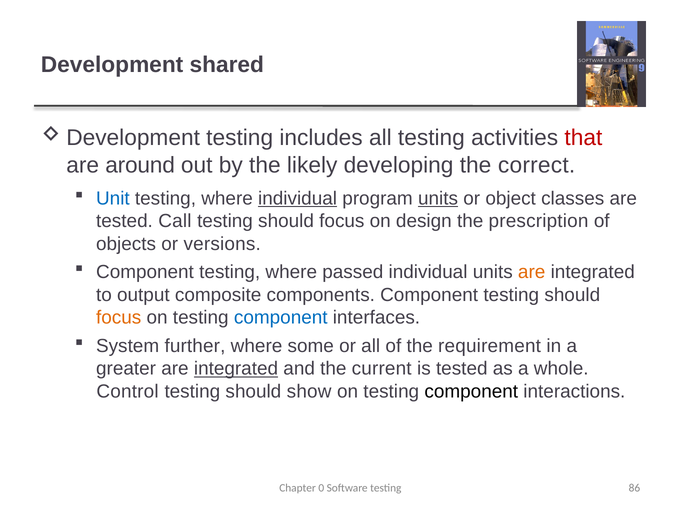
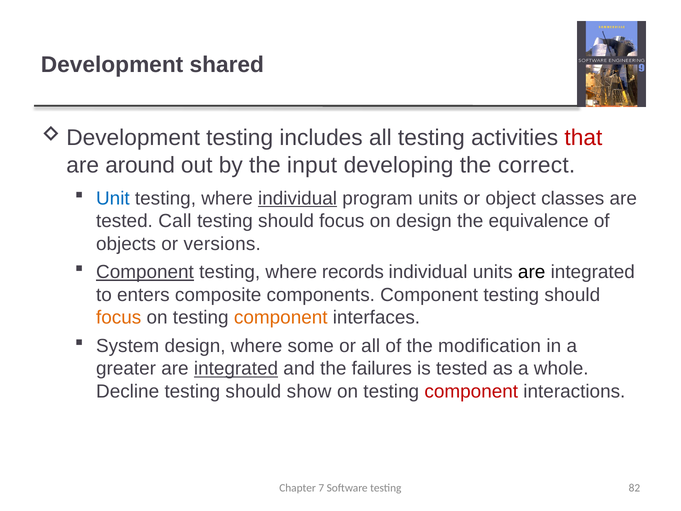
likely: likely -> input
units at (438, 198) underline: present -> none
prescription: prescription -> equivalence
Component at (145, 272) underline: none -> present
passed: passed -> records
are at (532, 272) colour: orange -> black
output: output -> enters
component at (281, 317) colour: blue -> orange
System further: further -> design
requirement: requirement -> modification
current: current -> failures
Control: Control -> Decline
component at (471, 391) colour: black -> red
0: 0 -> 7
86: 86 -> 82
